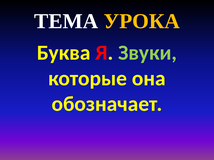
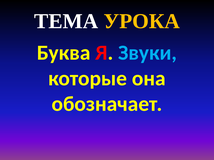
Звуки colour: light green -> light blue
